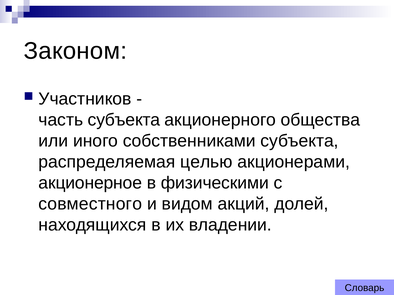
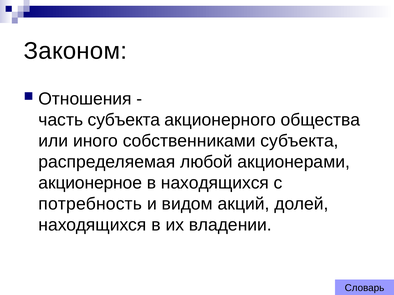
Участников: Участников -> Отношения
целью: целью -> любой
в физическими: физическими -> находящихся
совместного: совместного -> потребность
